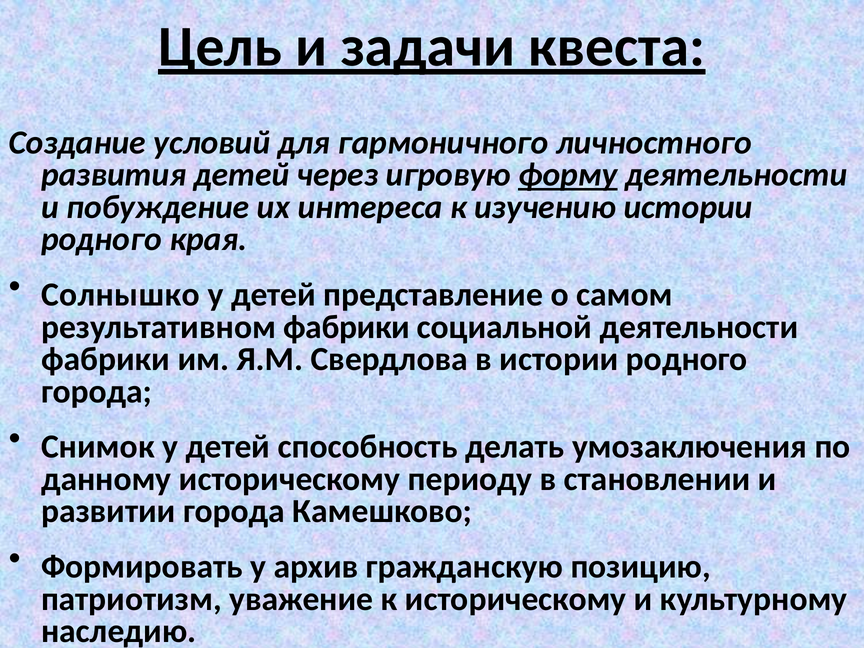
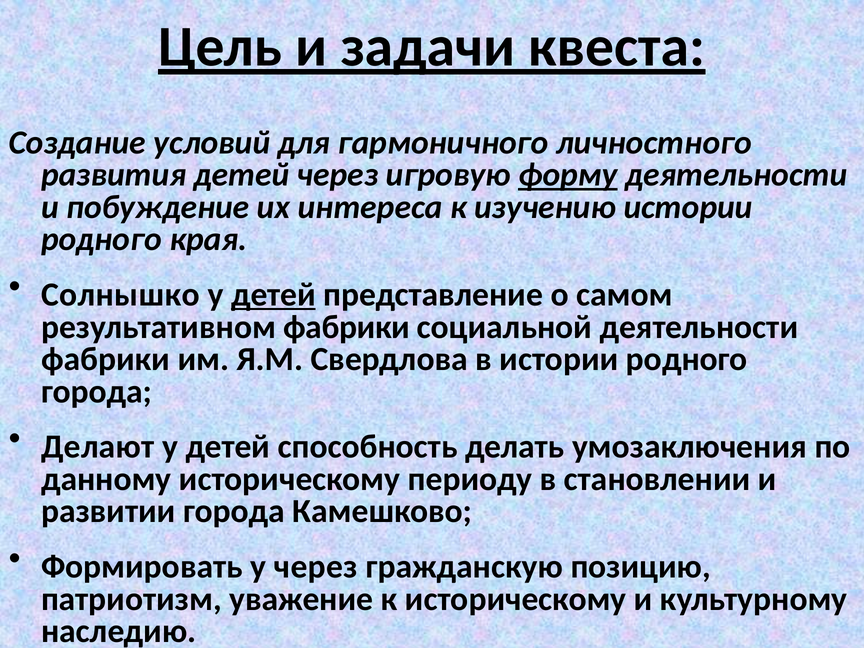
детей at (273, 295) underline: none -> present
Снимок: Снимок -> Делают
у архив: архив -> через
